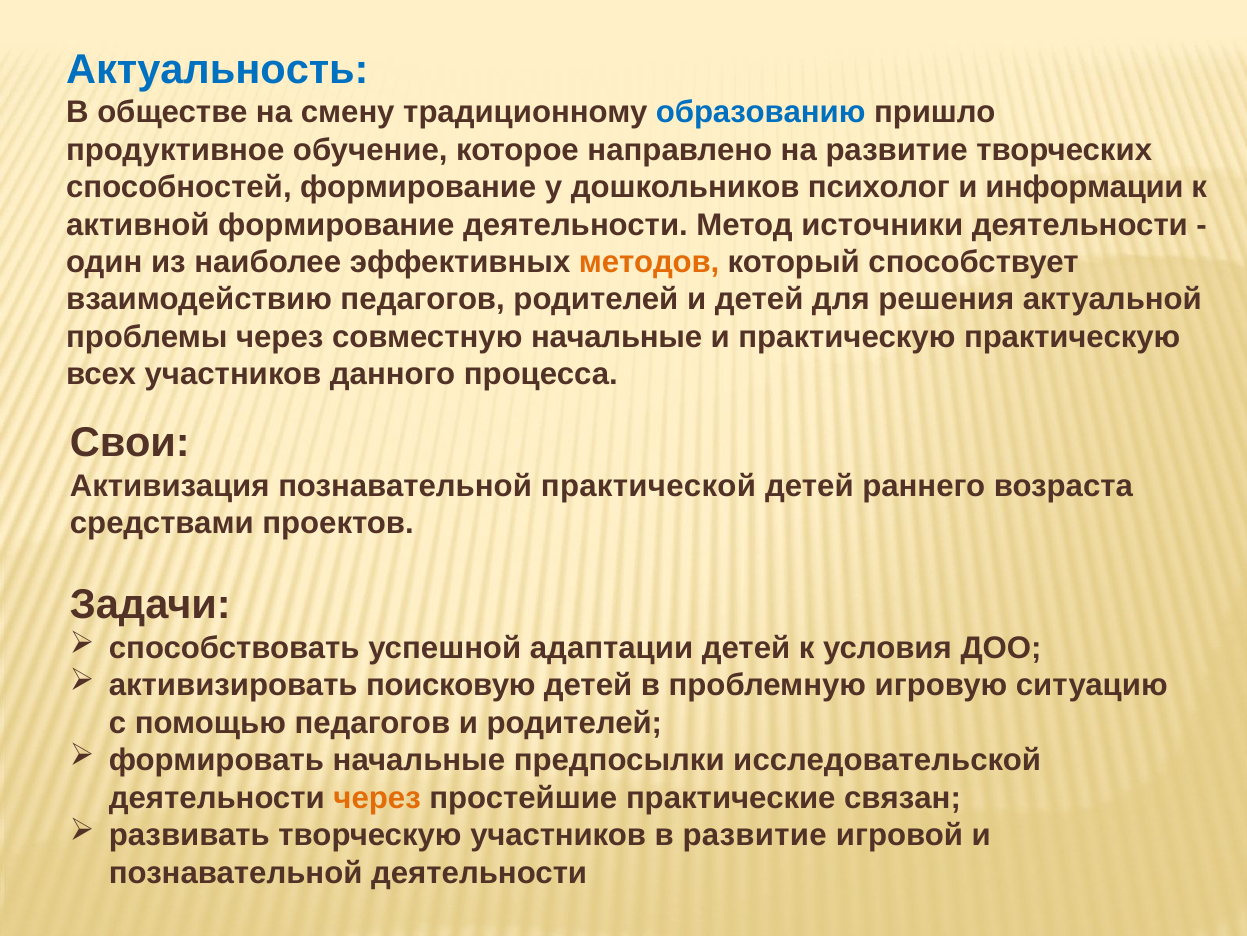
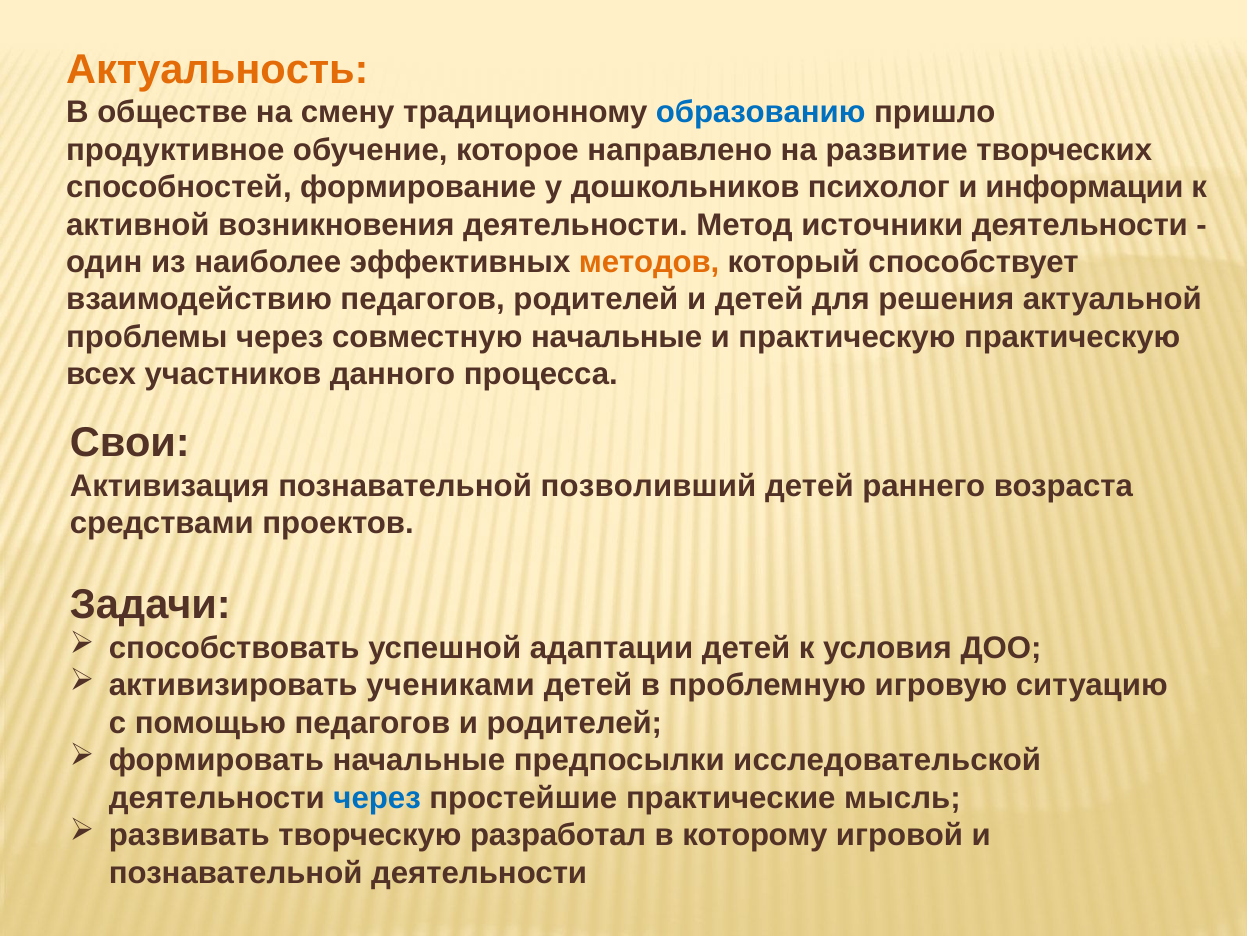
Актуальность colour: blue -> orange
активной формирование: формирование -> возникновения
практической: практической -> позволивший
поисковую: поисковую -> учениками
через at (377, 797) colour: orange -> blue
связан: связан -> мысль
творческую участников: участников -> разработал
в развитие: развитие -> которому
